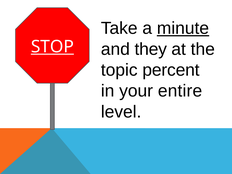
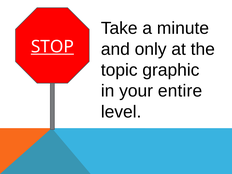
minute underline: present -> none
they: they -> only
percent: percent -> graphic
